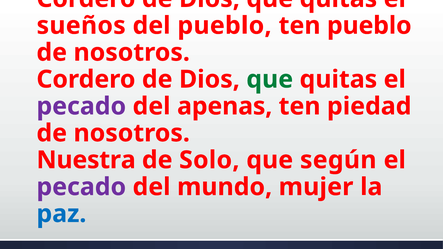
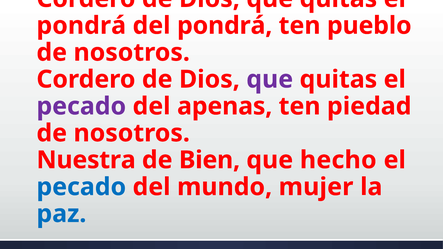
sueños at (81, 26): sueños -> pondrá
del pueblo: pueblo -> pondrá
que at (270, 79) colour: green -> purple
Solo: Solo -> Bien
según: según -> hecho
pecado at (81, 187) colour: purple -> blue
